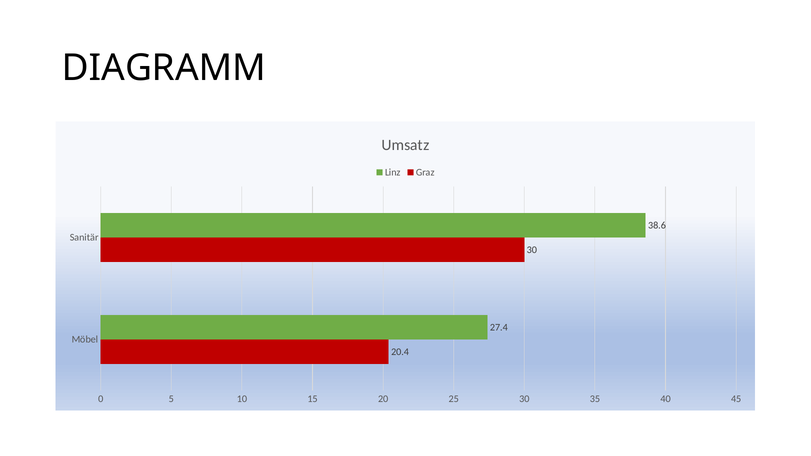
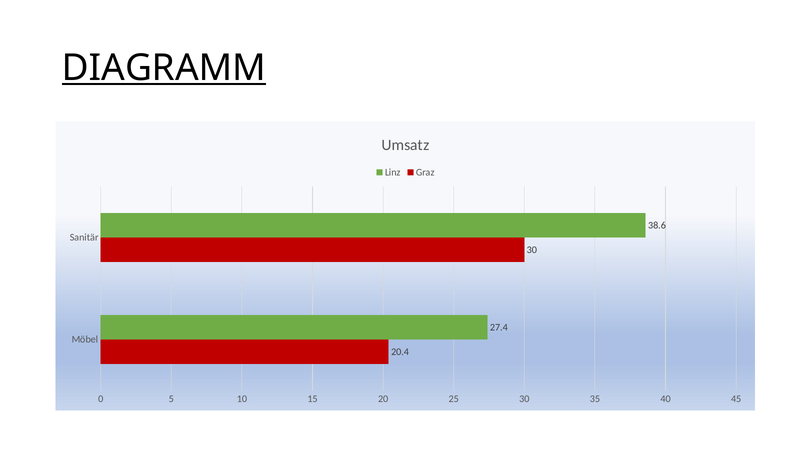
DIAGRAMM underline: none -> present
